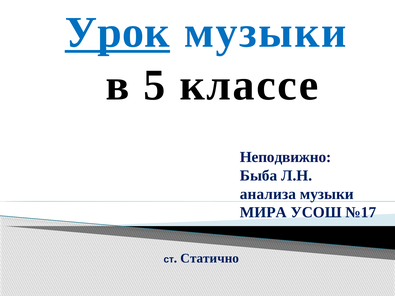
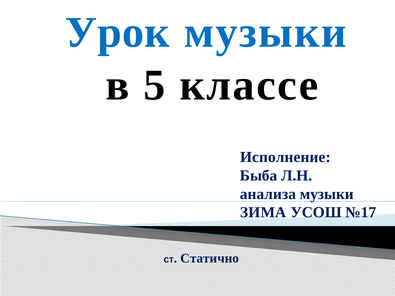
Урок underline: present -> none
Неподвижно: Неподвижно -> Исполнение
МИРА: МИРА -> ЗИМА
